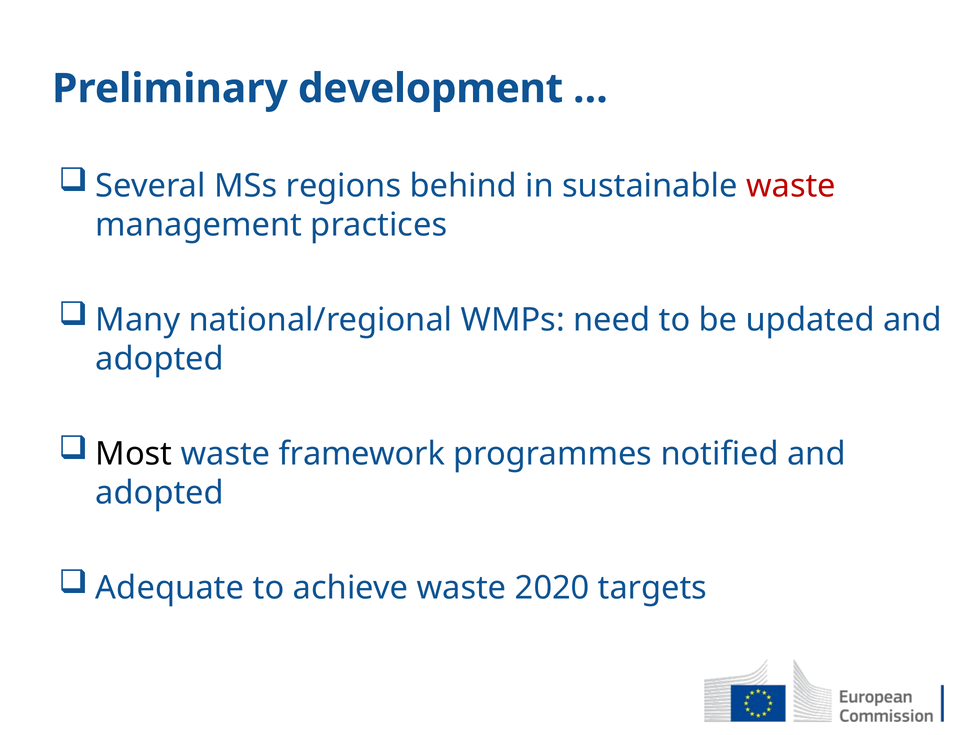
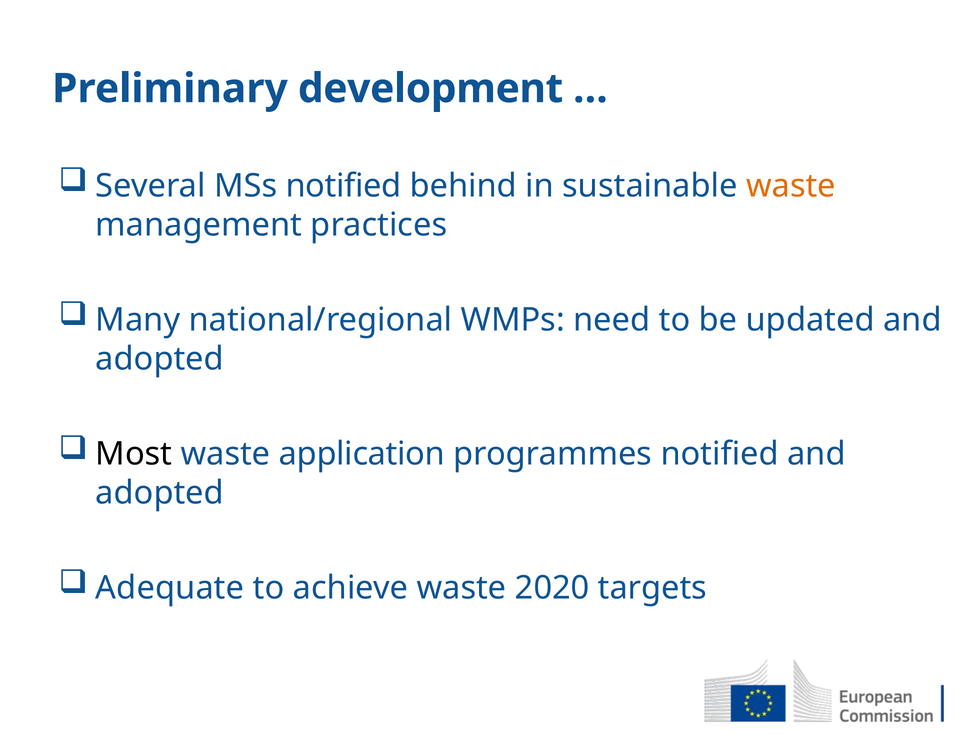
MSs regions: regions -> notified
waste at (791, 186) colour: red -> orange
framework: framework -> application
